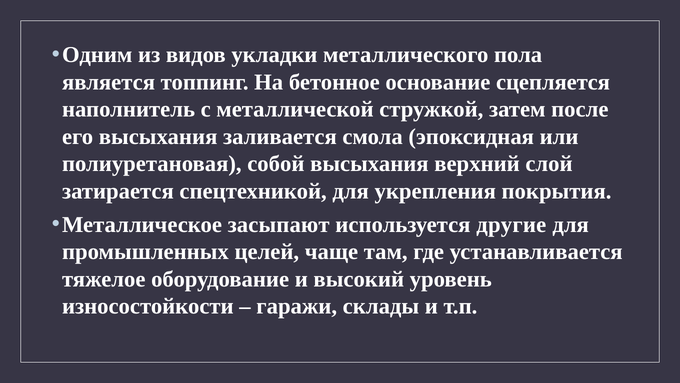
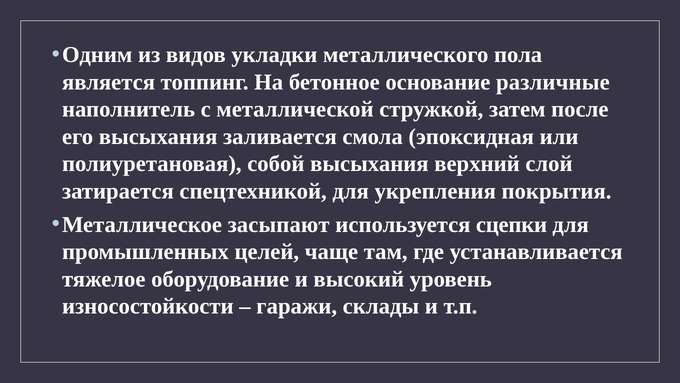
сцепляется: сцепляется -> различные
другие: другие -> сцепки
